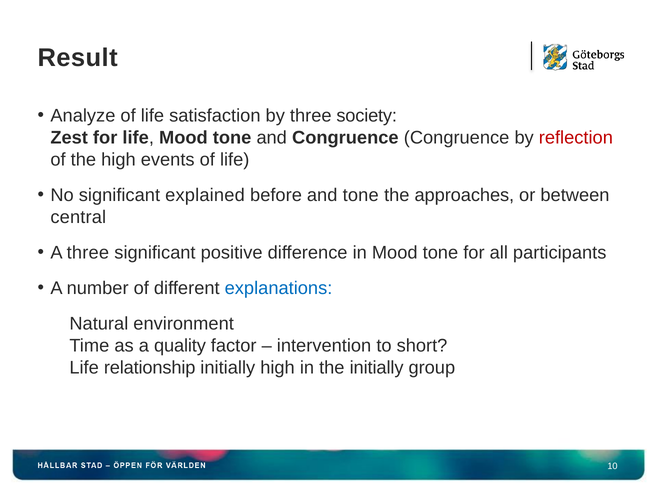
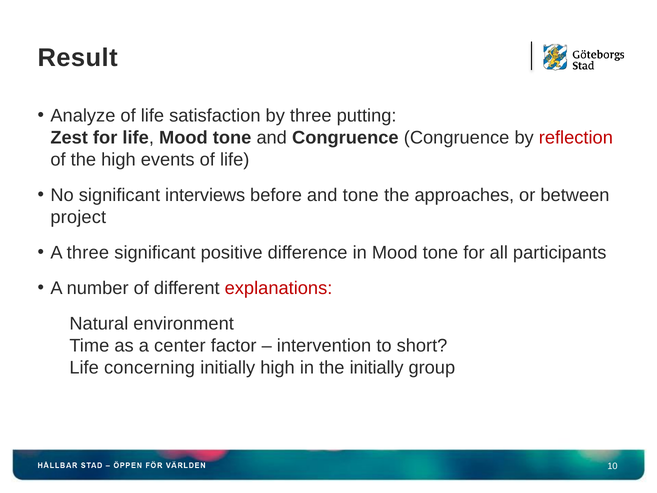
society: society -> putting
explained: explained -> interviews
central: central -> project
explanations colour: blue -> red
quality: quality -> center
relationship: relationship -> concerning
